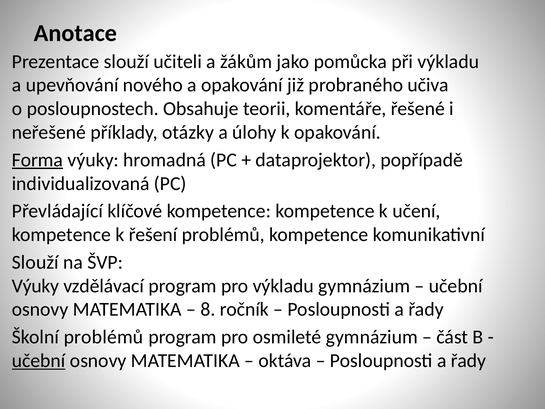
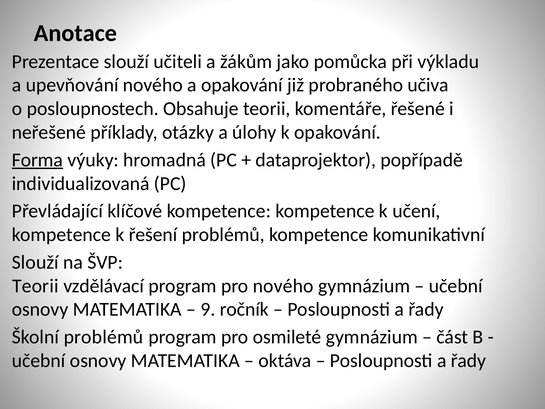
Výuky at (35, 286): Výuky -> Teorii
pro výkladu: výkladu -> nového
8: 8 -> 9
učební at (39, 360) underline: present -> none
